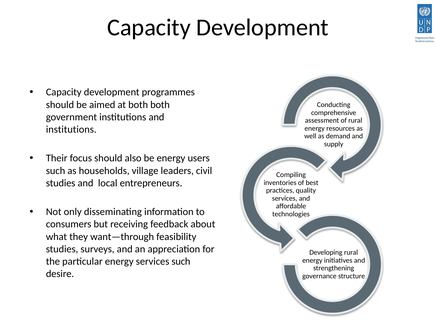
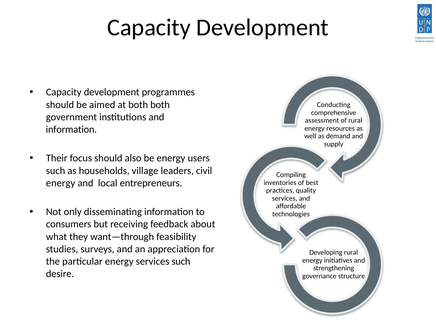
institutions at (71, 129): institutions -> information
studies at (61, 183): studies -> energy
